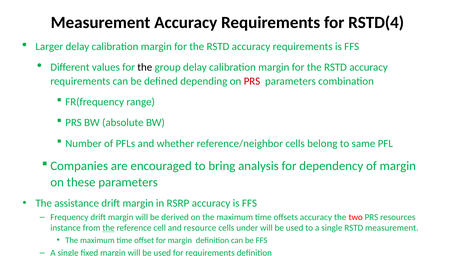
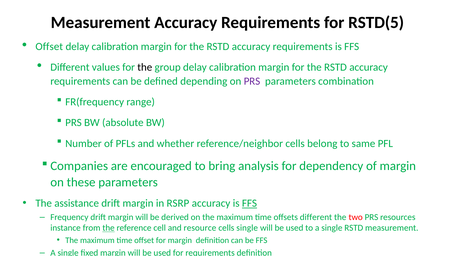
RSTD(4: RSTD(4 -> RSTD(5
Larger at (49, 47): Larger -> Offset
PRS at (252, 81) colour: red -> purple
FFS at (249, 203) underline: none -> present
offsets accuracy: accuracy -> different
cells under: under -> single
